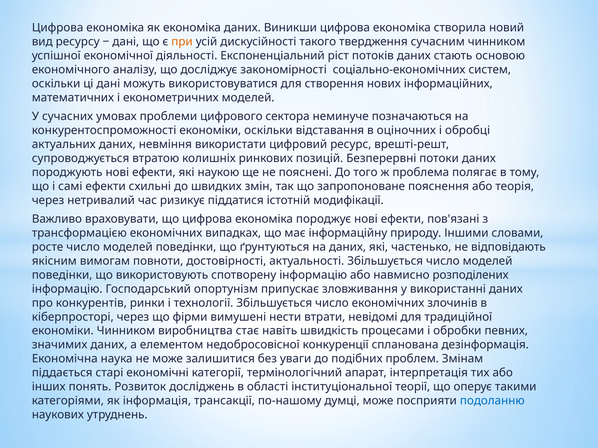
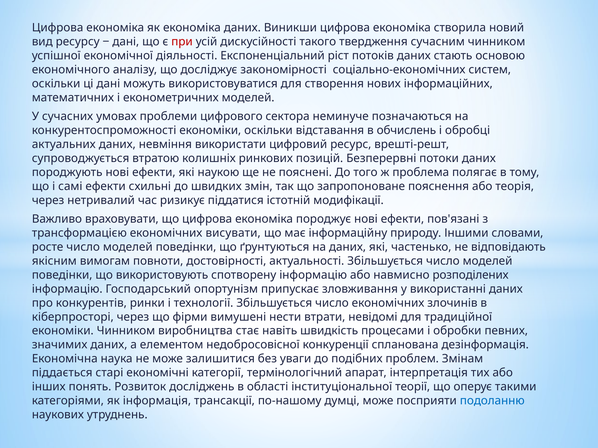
при colour: orange -> red
оціночних: оціночних -> обчислень
випадках: випадках -> висувати
